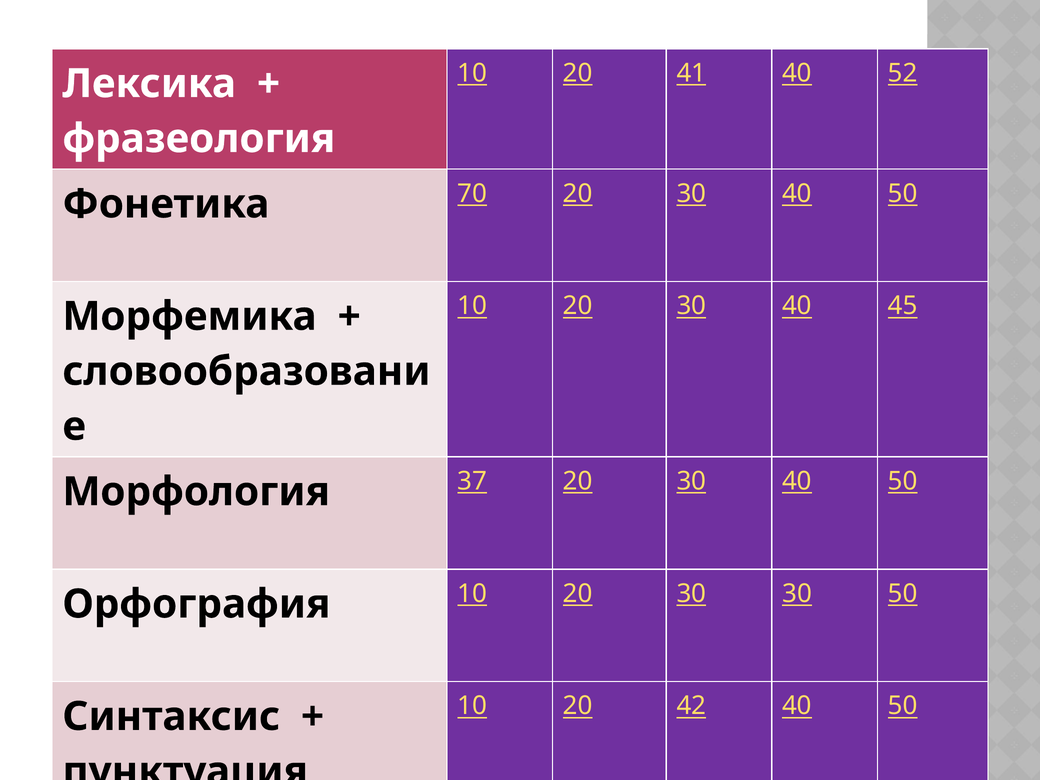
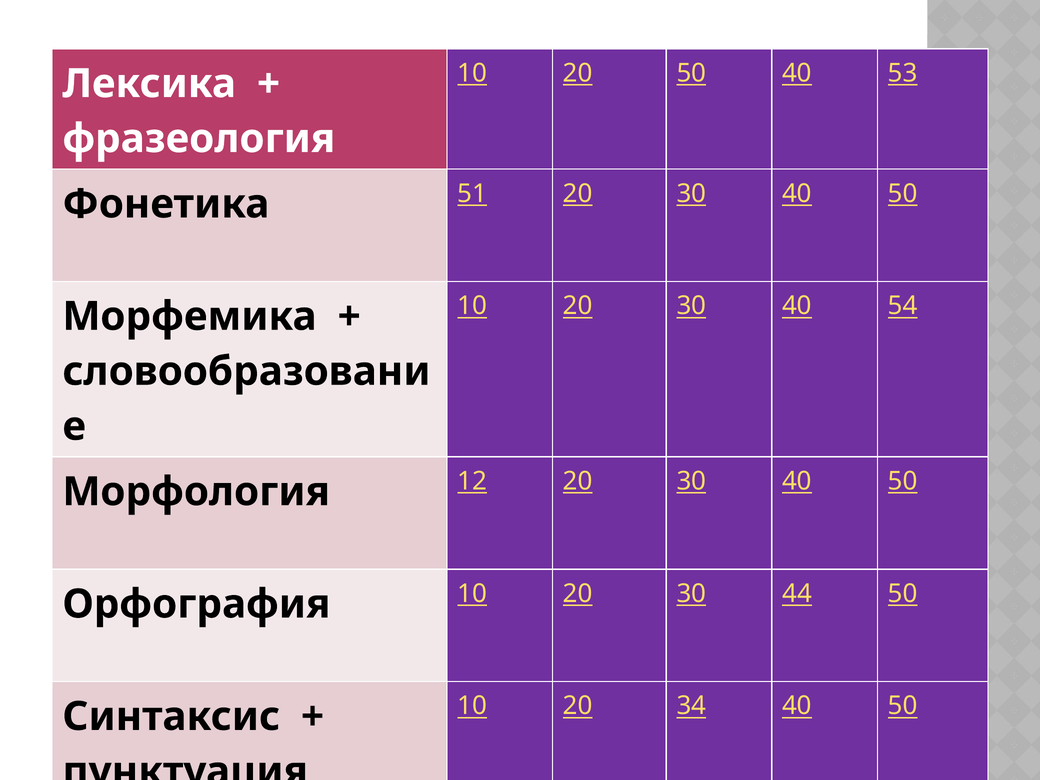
20 41: 41 -> 50
52: 52 -> 53
70: 70 -> 51
45: 45 -> 54
37: 37 -> 12
30 30: 30 -> 44
42: 42 -> 34
